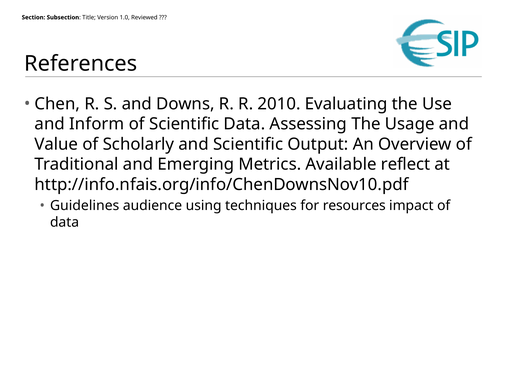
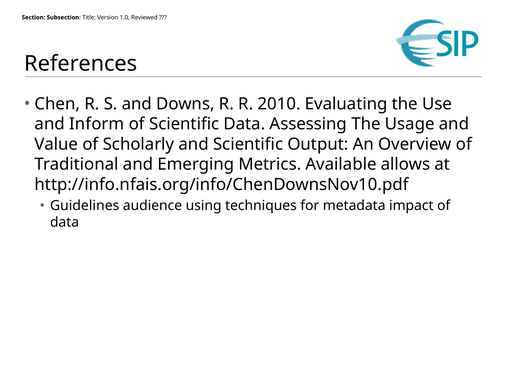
reflect: reflect -> allows
resources: resources -> metadata
